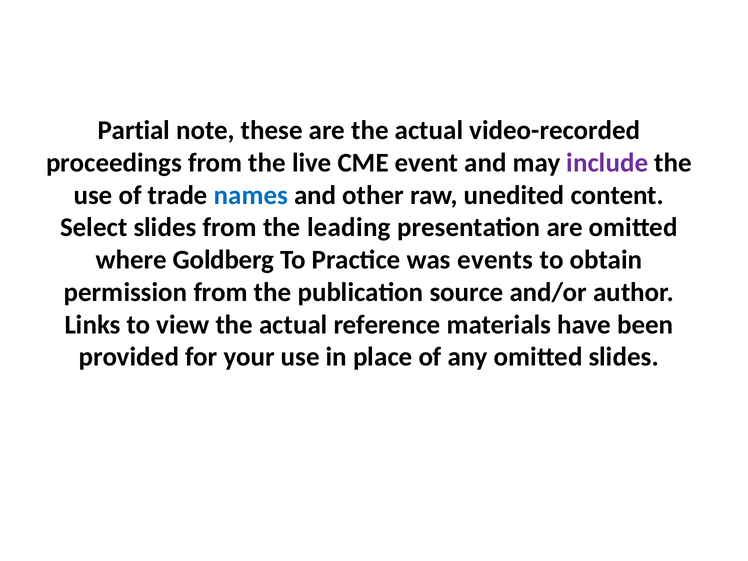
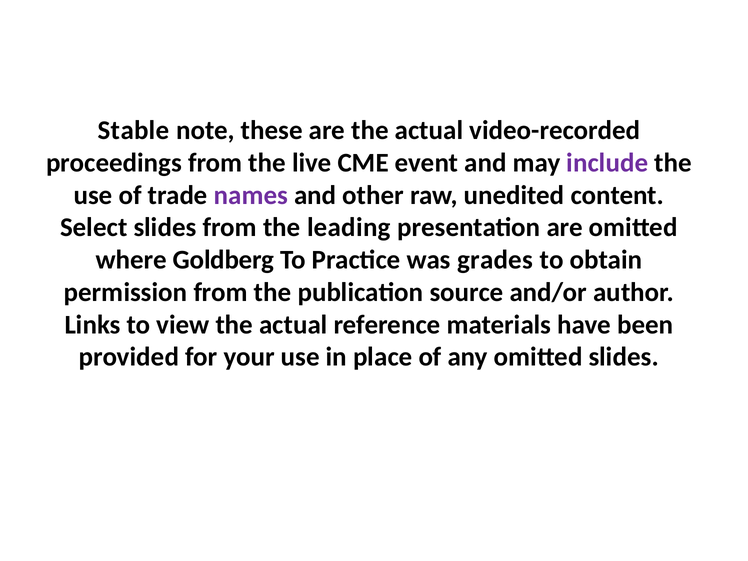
Partial: Partial -> Stable
names colour: blue -> purple
events: events -> grades
